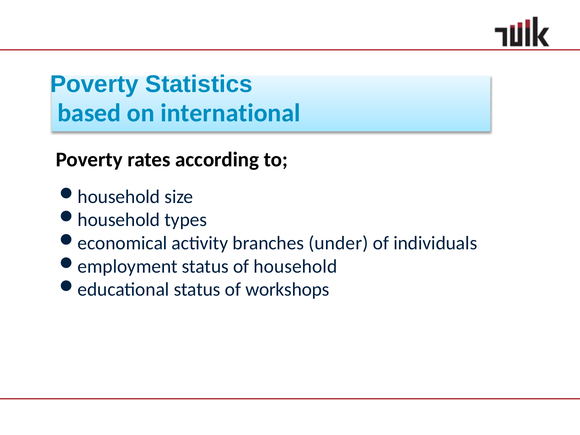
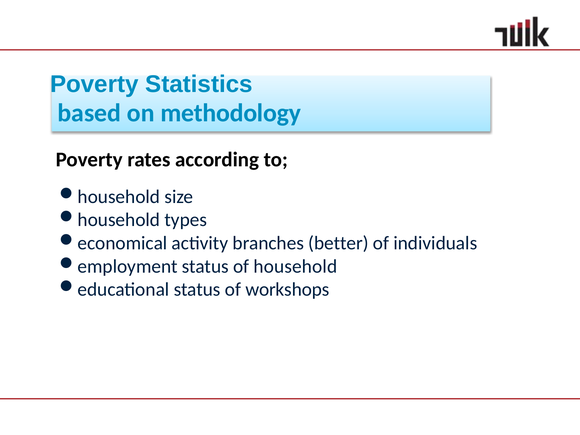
international: international -> methodology
under: under -> better
